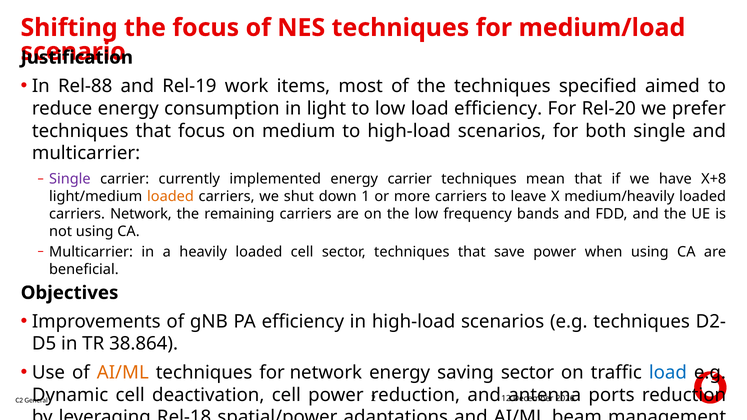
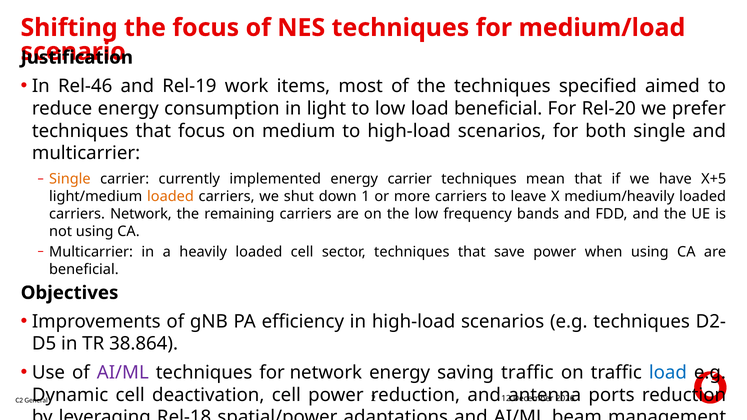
Rel-88: Rel-88 -> Rel-46
load efficiency: efficiency -> beneficial
Single at (70, 179) colour: purple -> orange
X+8: X+8 -> X+5
AI/ML at (123, 373) colour: orange -> purple
saving sector: sector -> traffic
